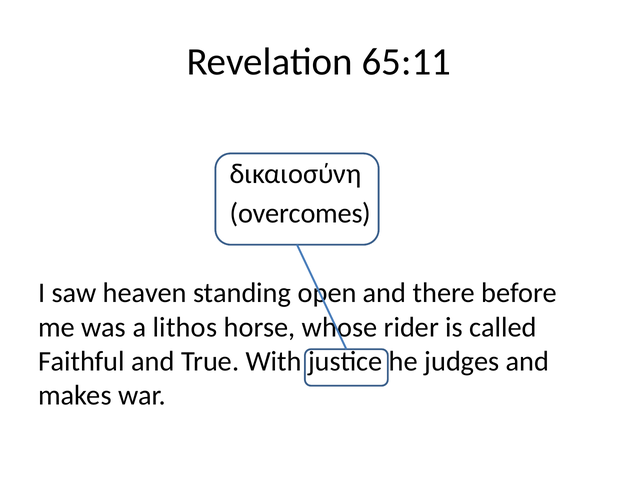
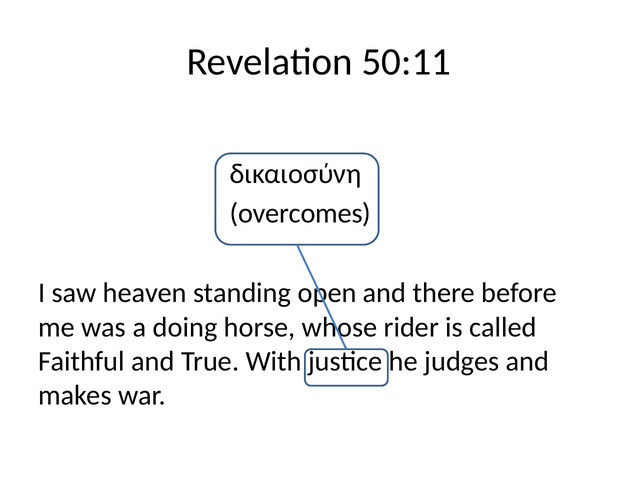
65:11: 65:11 -> 50:11
lithos: lithos -> doing
